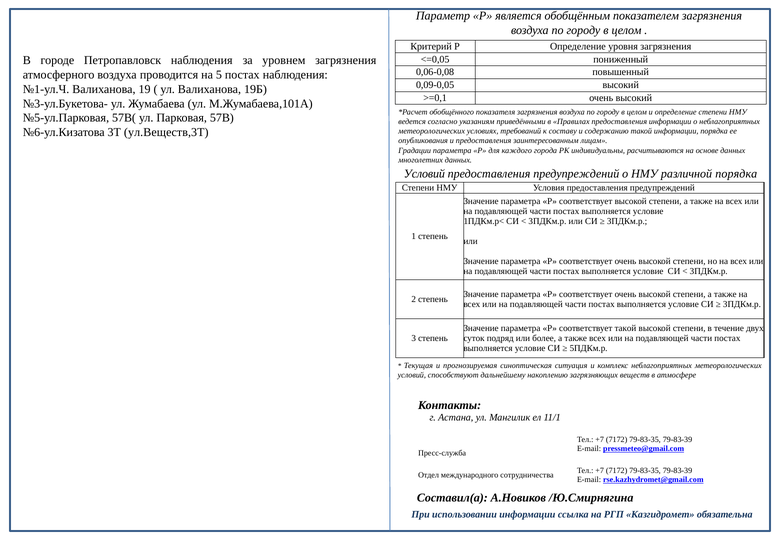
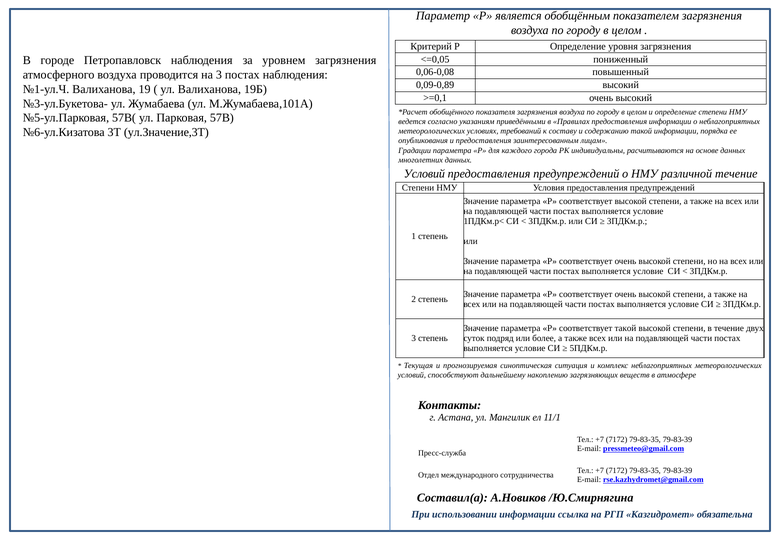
на 5: 5 -> 3
0,09-0,05: 0,09-0,05 -> 0,09-0,89
ул.Веществ,3Т: ул.Веществ,3Т -> ул.Значение,3Т
различной порядка: порядка -> течение
